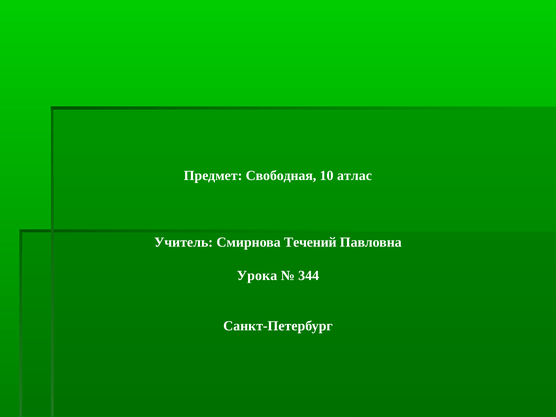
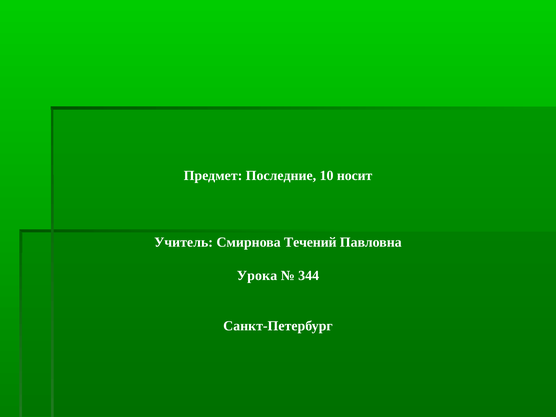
Свободная: Свободная -> Последние
атлас: атлас -> носит
